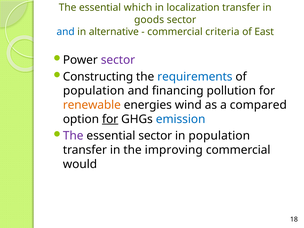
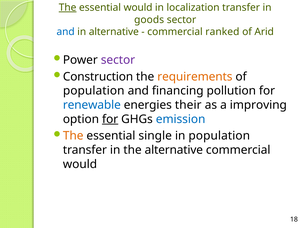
The at (68, 8) underline: none -> present
essential which: which -> would
criteria: criteria -> ranked
East: East -> Arid
Constructing: Constructing -> Construction
requirements colour: blue -> orange
renewable colour: orange -> blue
wind: wind -> their
compared: compared -> improving
The at (73, 136) colour: purple -> orange
essential sector: sector -> single
the improving: improving -> alternative
